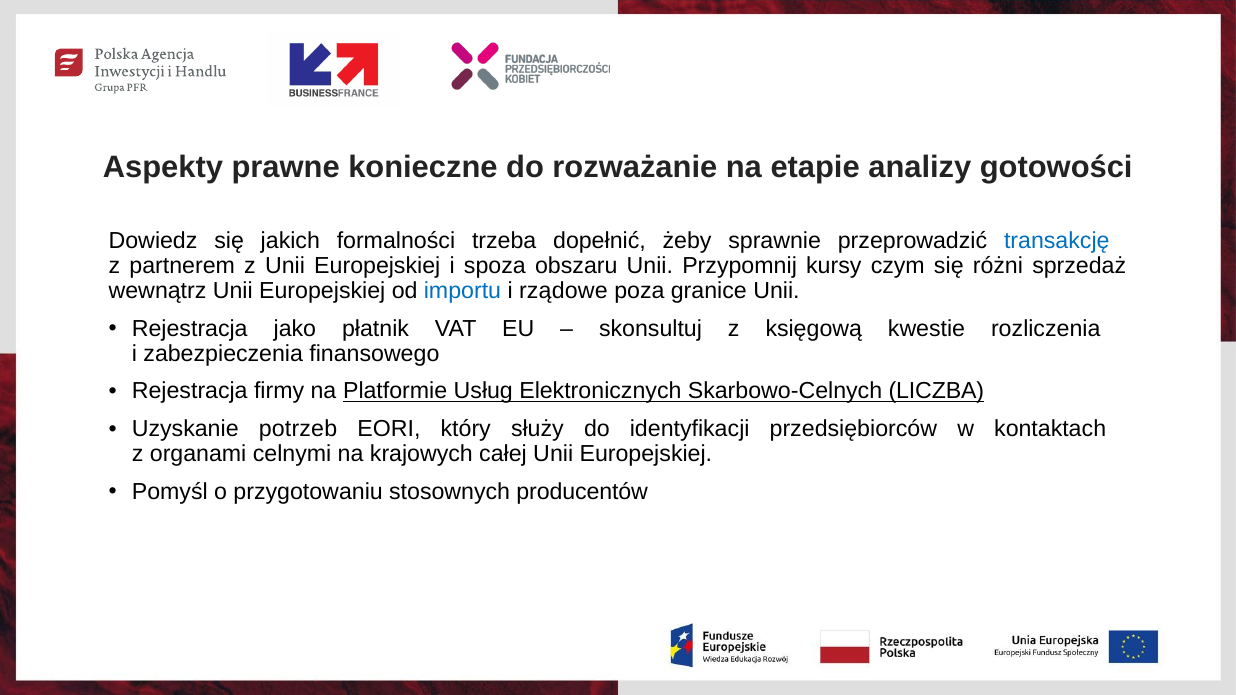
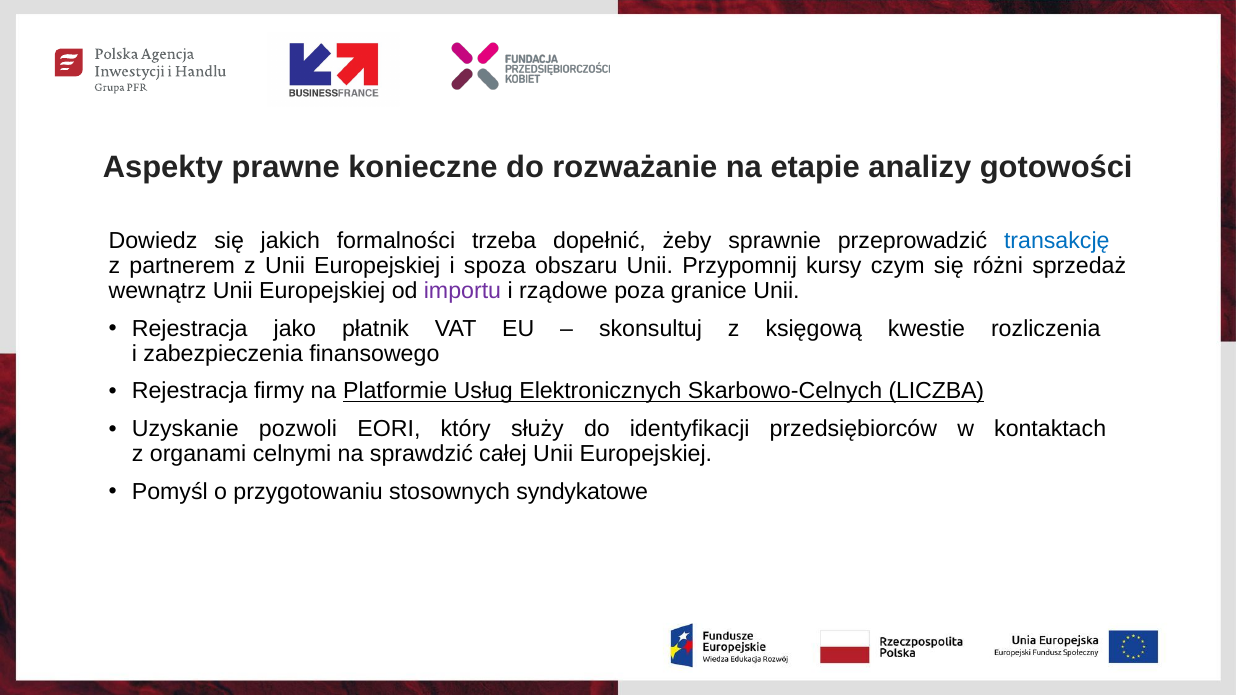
importu colour: blue -> purple
potrzeb: potrzeb -> pozwoli
krajowych: krajowych -> sprawdzić
producentów: producentów -> syndykatowe
